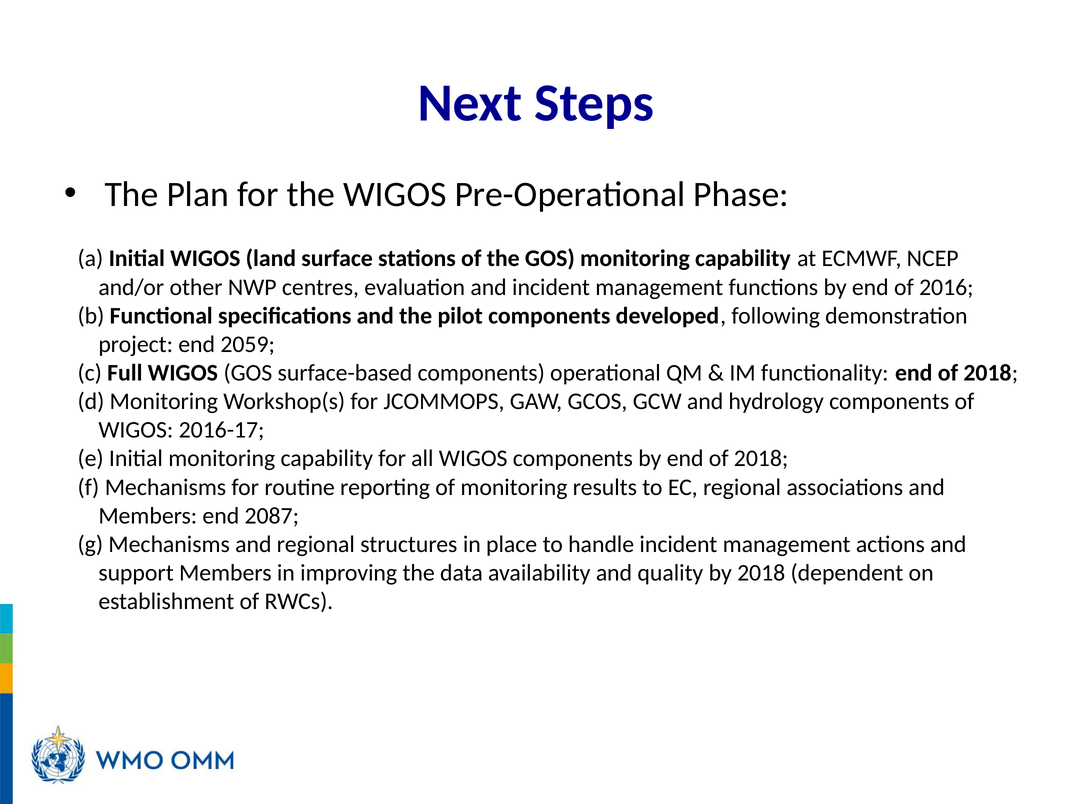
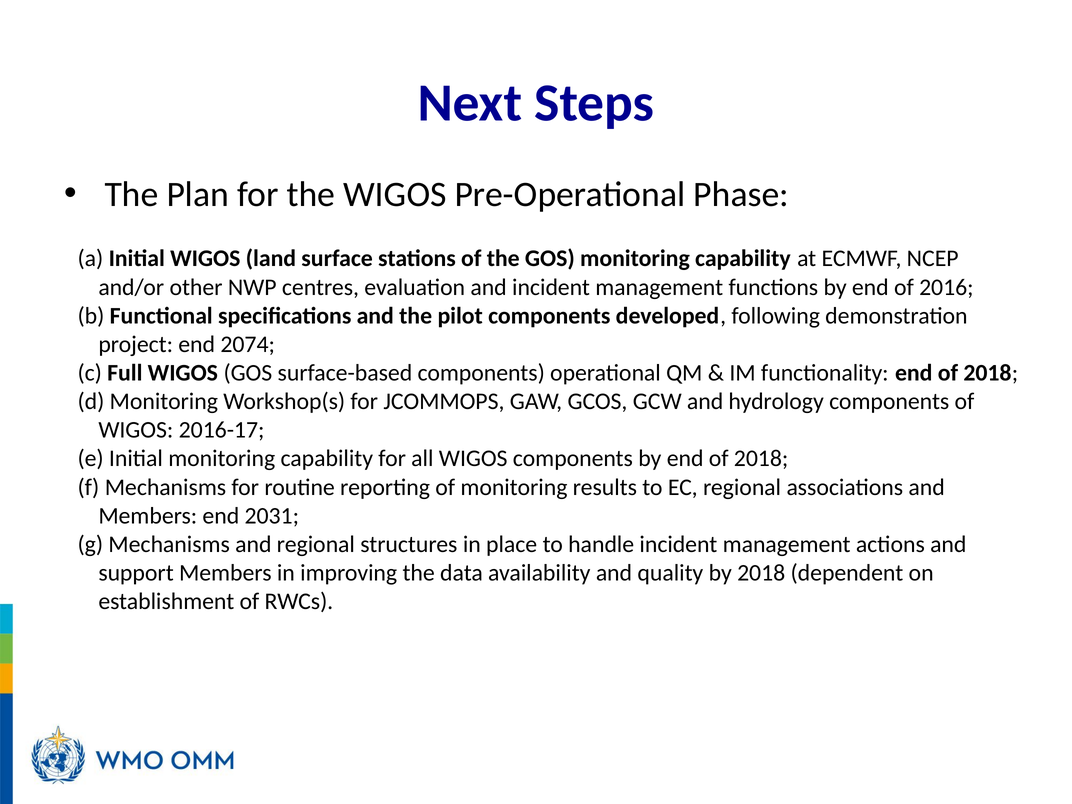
2059: 2059 -> 2074
2087: 2087 -> 2031
